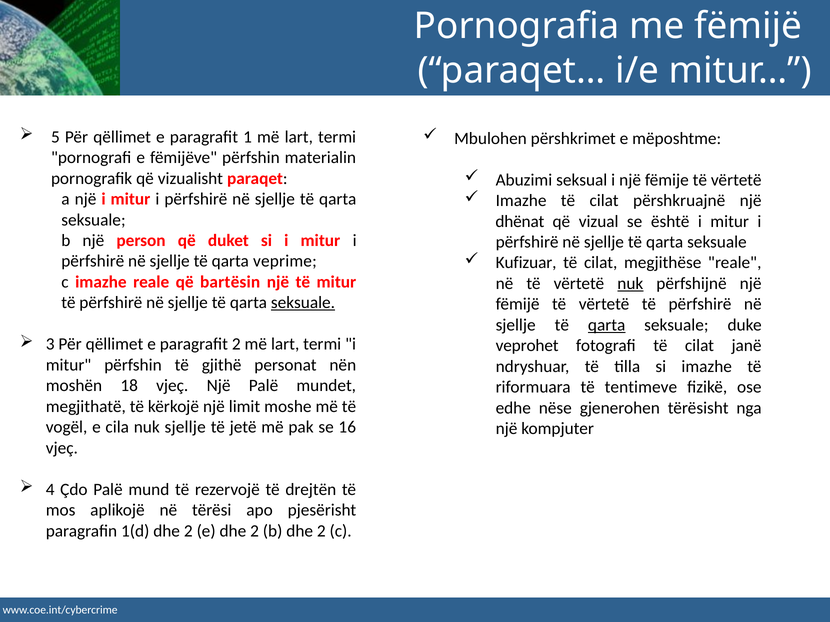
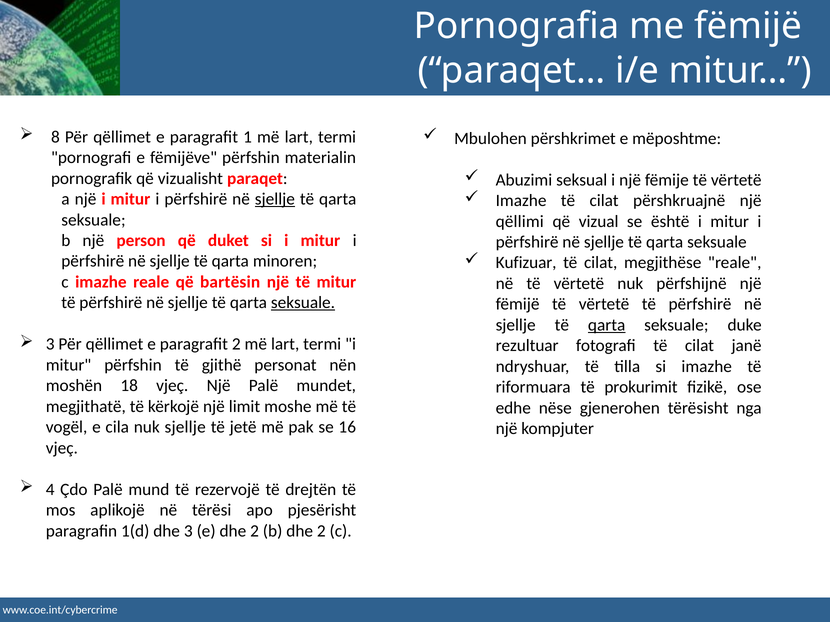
5: 5 -> 8
sjellje at (275, 199) underline: none -> present
dhënat: dhënat -> qëllimi
veprime: veprime -> minoren
nuk at (630, 284) underline: present -> none
veprohet: veprohet -> rezultuar
tentimeve: tentimeve -> prokurimit
1(d dhe 2: 2 -> 3
